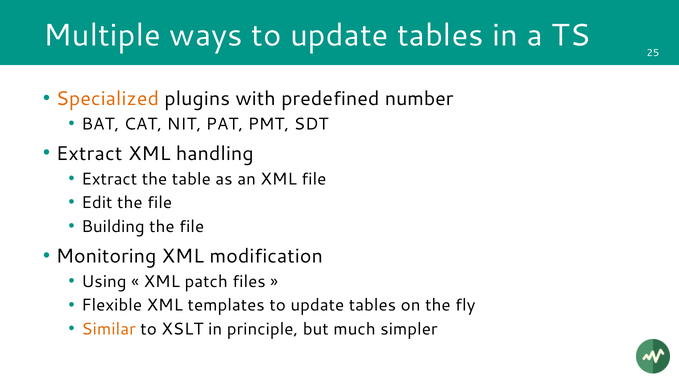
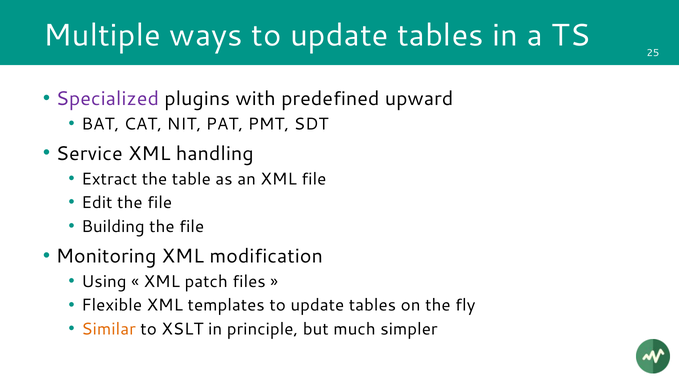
Specialized colour: orange -> purple
number: number -> upward
Extract at (89, 153): Extract -> Service
